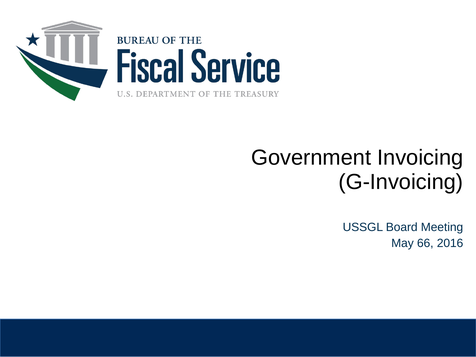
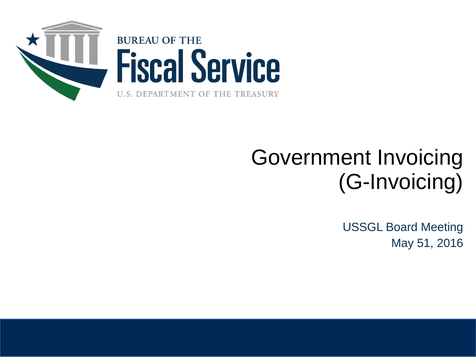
66: 66 -> 51
